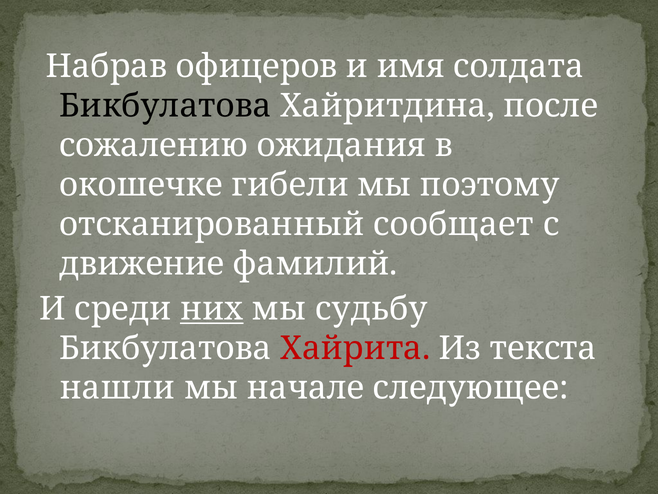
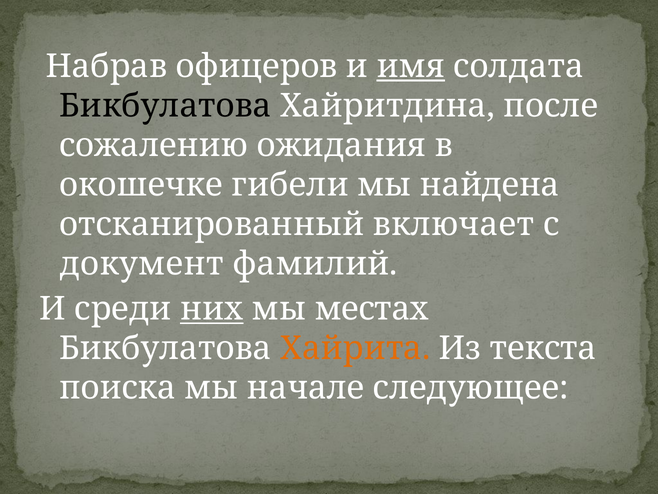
имя underline: none -> present
поэтому: поэтому -> найдена
сообщает: сообщает -> включает
движение: движение -> документ
судьбу: судьбу -> местах
Хайрита colour: red -> orange
нашли: нашли -> поиска
